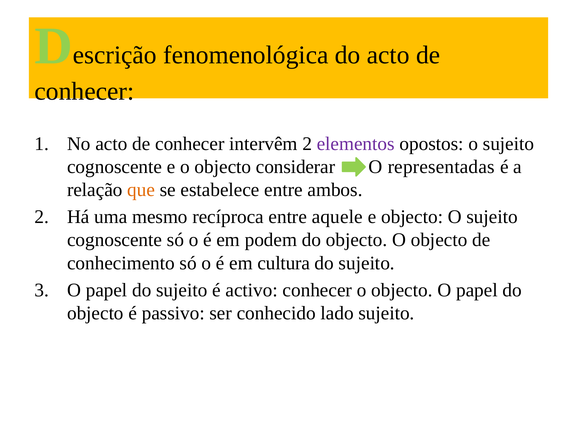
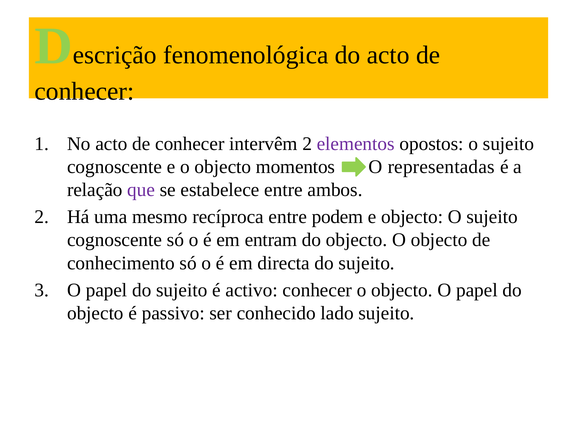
considerar: considerar -> momentos
que colour: orange -> purple
aquele: aquele -> podem
podem: podem -> entram
cultura: cultura -> directa
